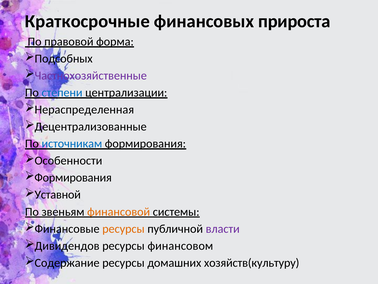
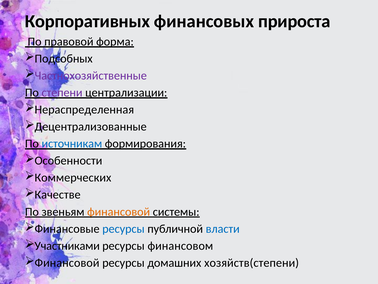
Краткосрочные: Краткосрочные -> Корпоративных
степени colour: blue -> purple
Формирования at (73, 177): Формирования -> Коммерческих
Уставной: Уставной -> Качестве
ресурсы at (123, 228) colour: orange -> blue
власти colour: purple -> blue
Дивидендов: Дивидендов -> Участниками
Содержание at (67, 262): Содержание -> Финансовой
хозяйств(культуру: хозяйств(культуру -> хозяйств(степени
